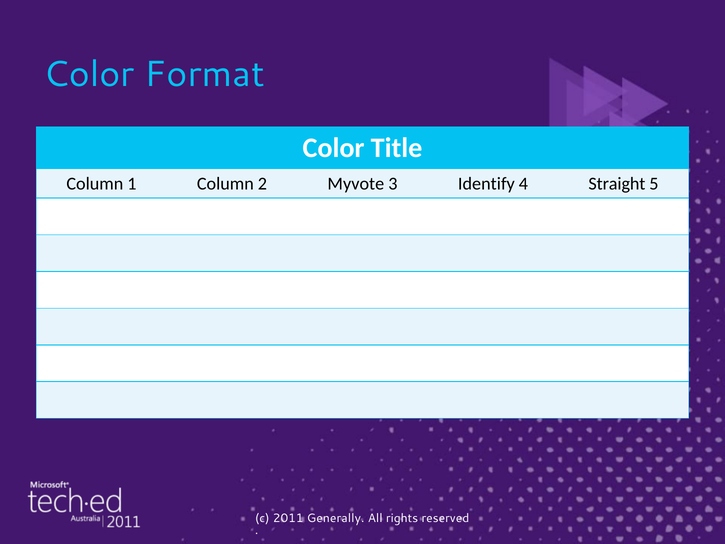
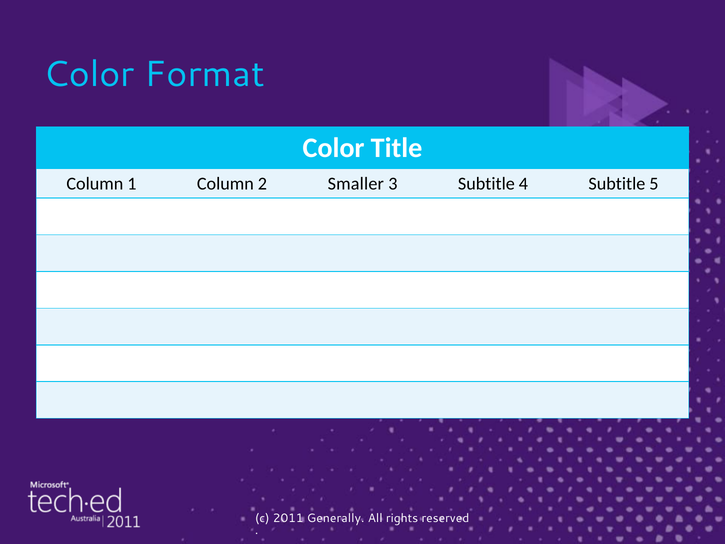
Myvote: Myvote -> Smaller
3 Identify: Identify -> Subtitle
4 Straight: Straight -> Subtitle
